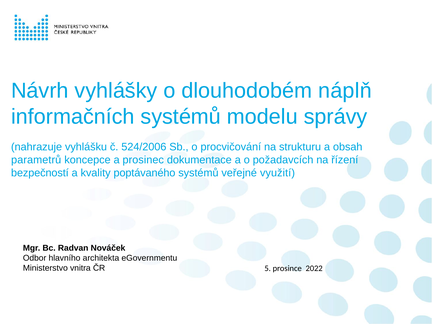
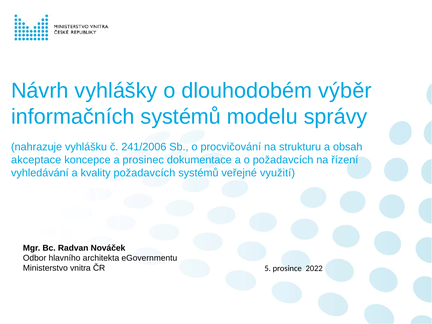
náplň: náplň -> výběr
524/2006: 524/2006 -> 241/2006
parametrů: parametrů -> akceptace
bezpečností: bezpečností -> vyhledávání
kvality poptávaného: poptávaného -> požadavcích
